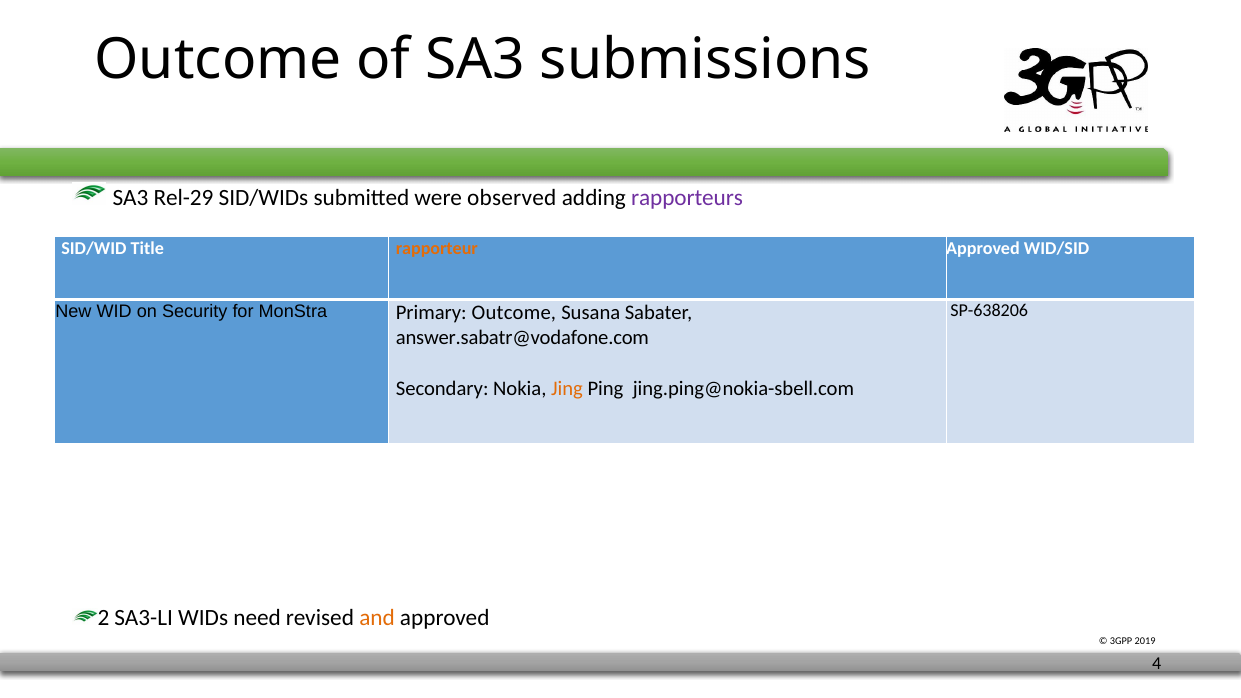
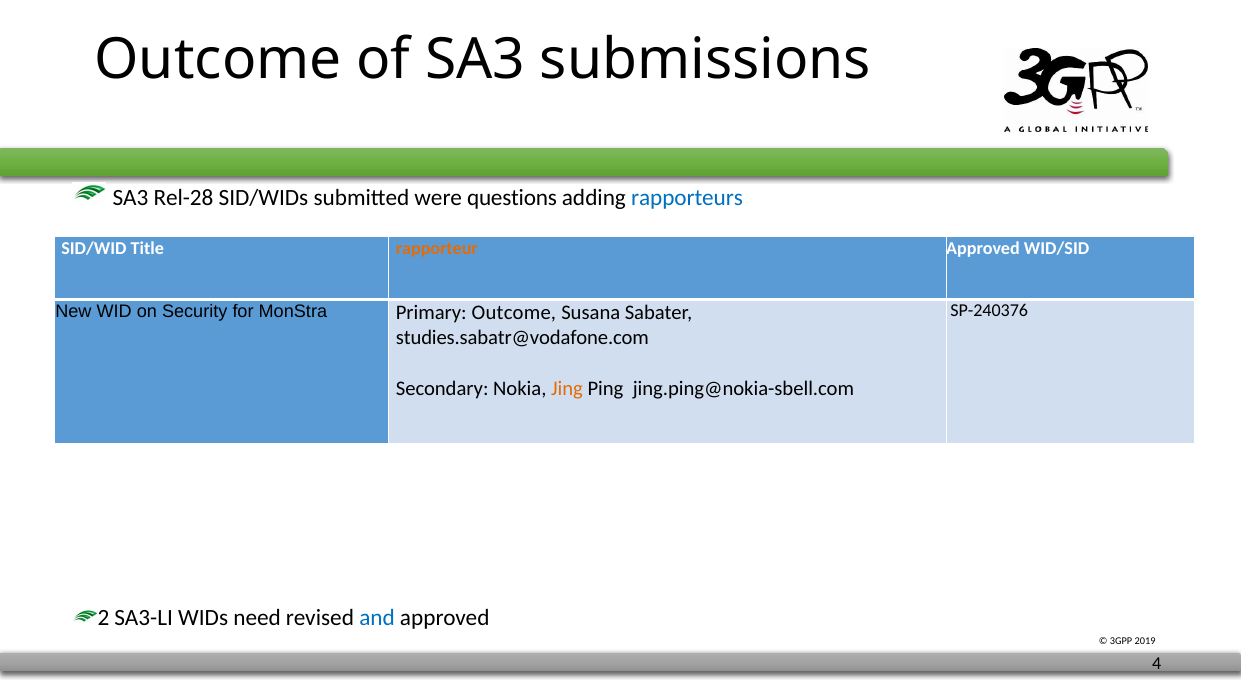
Rel-29: Rel-29 -> Rel-28
observed: observed -> questions
rapporteurs colour: purple -> blue
SP-638206: SP-638206 -> SP-240376
answer.sabatr@vodafone.com: answer.sabatr@vodafone.com -> studies.sabatr@vodafone.com
and colour: orange -> blue
